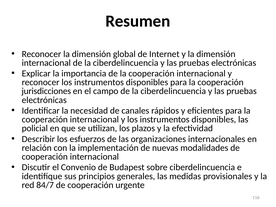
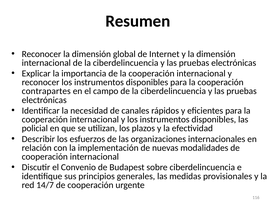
jurisdicciones: jurisdicciones -> contrapartes
84/7: 84/7 -> 14/7
